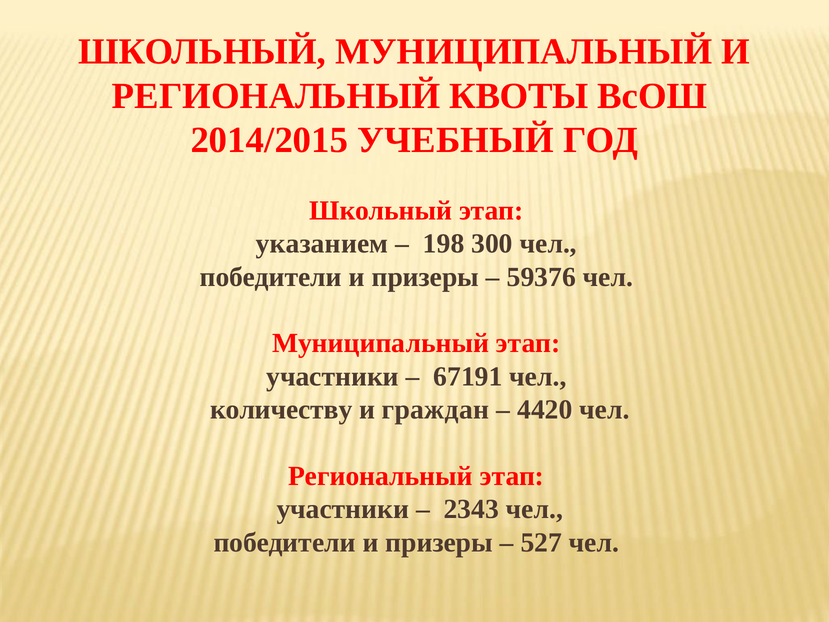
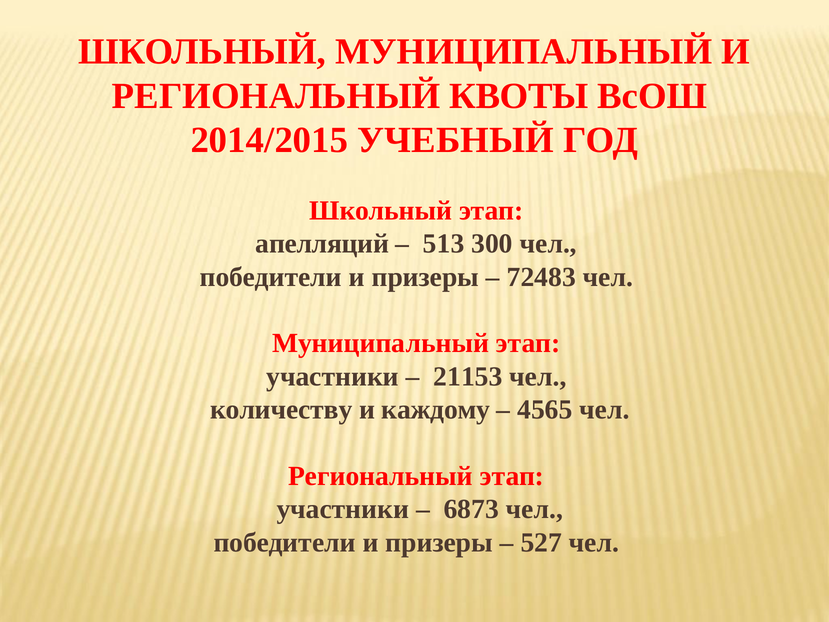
указанием: указанием -> апелляций
198: 198 -> 513
59376: 59376 -> 72483
67191: 67191 -> 21153
граждан: граждан -> каждому
4420: 4420 -> 4565
2343: 2343 -> 6873
